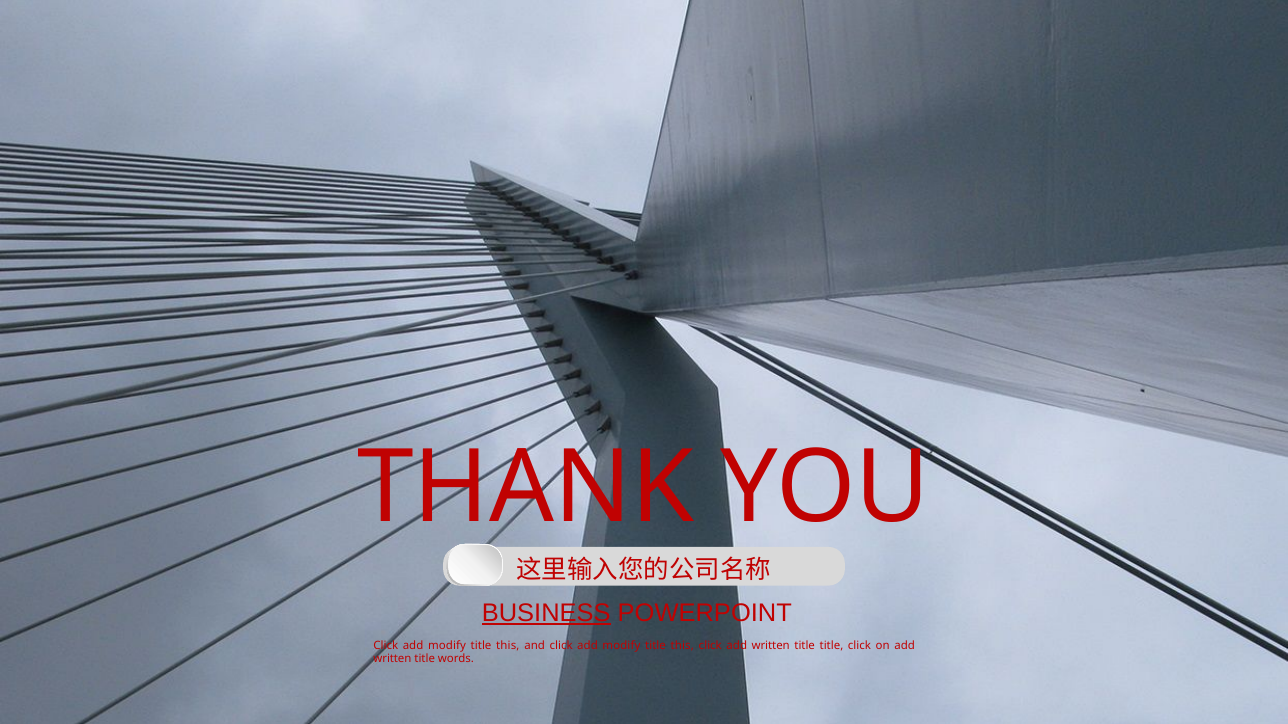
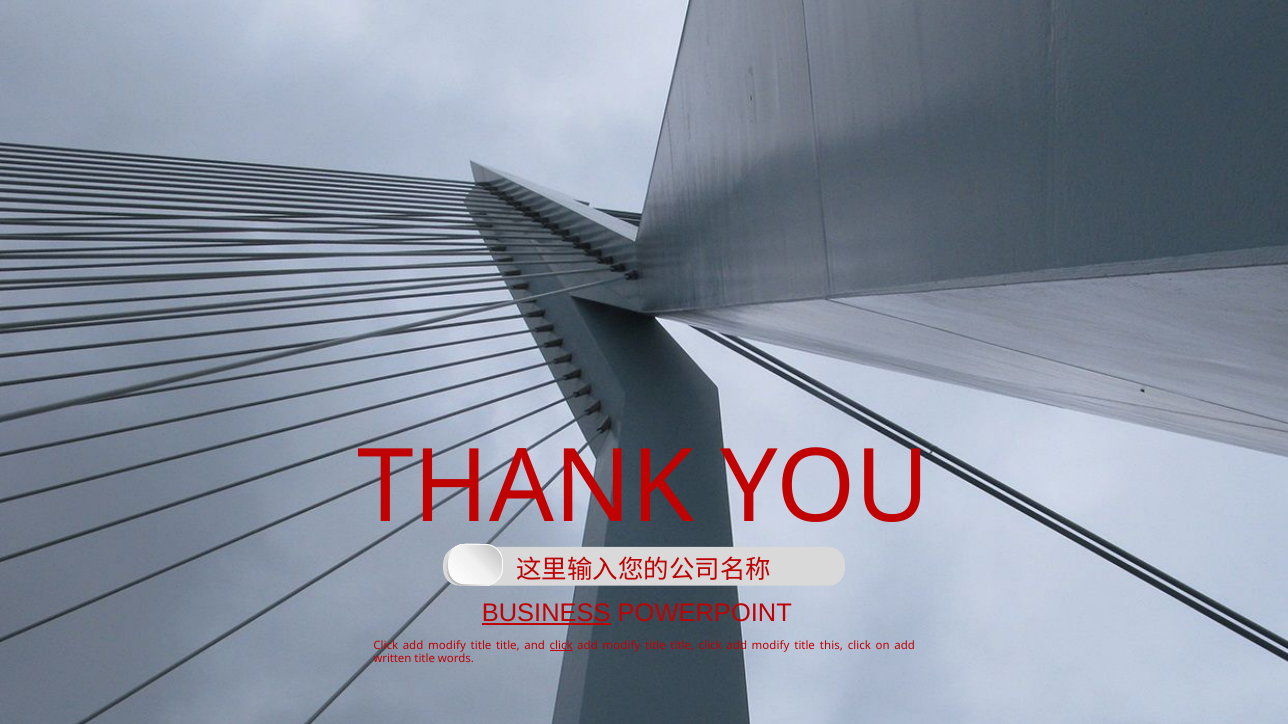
this at (508, 646): this -> title
click at (561, 646) underline: none -> present
this at (682, 646): this -> title
written at (771, 646): written -> modify
title title: title -> this
